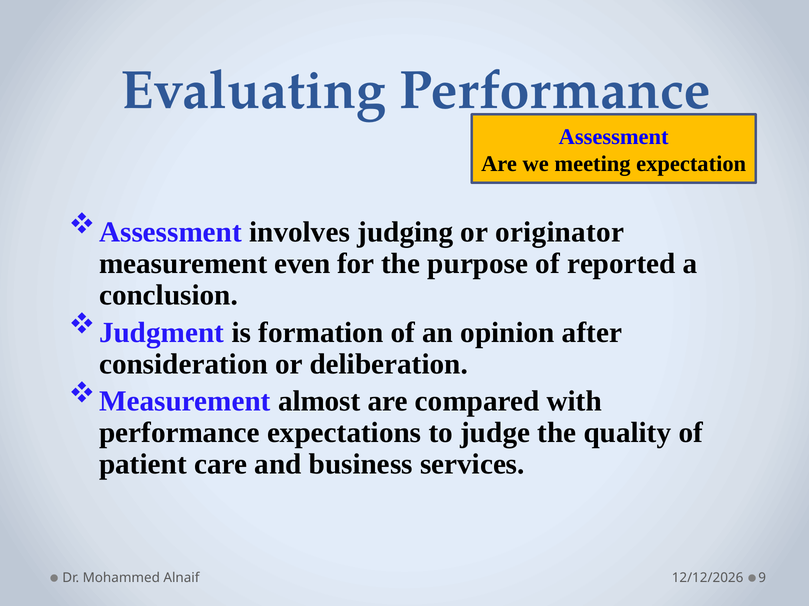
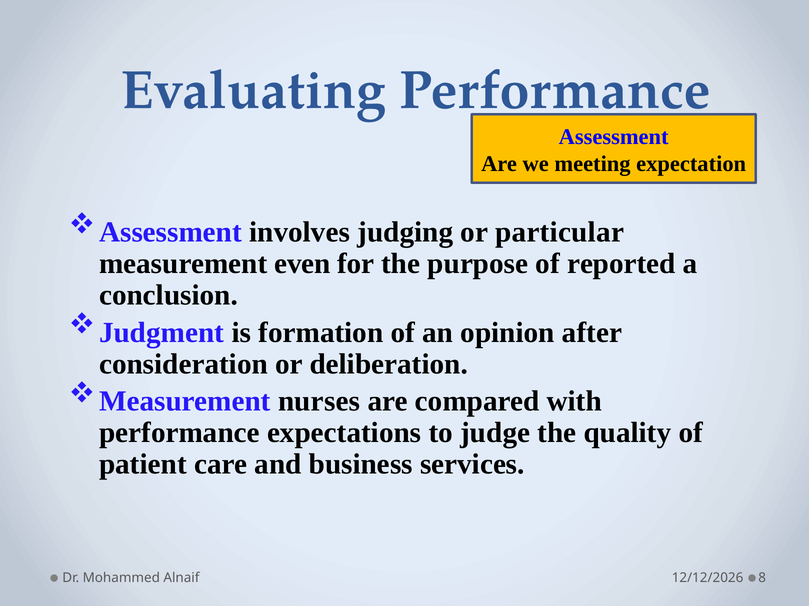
originator: originator -> particular
almost: almost -> nurses
9: 9 -> 8
